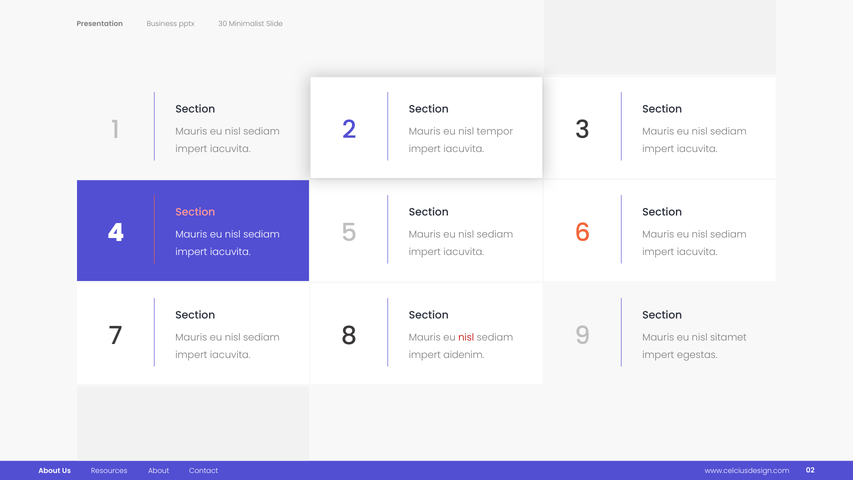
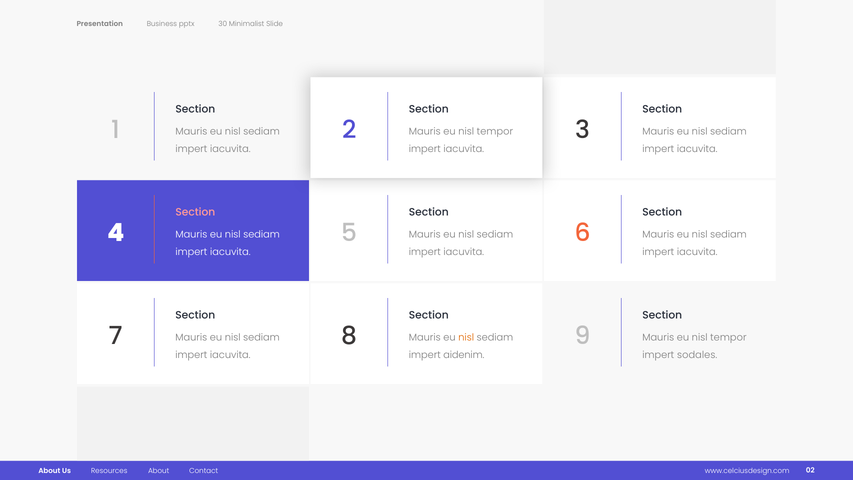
nisl at (466, 337) colour: red -> orange
sitamet at (728, 337): sitamet -> tempor
egestas: egestas -> sodales
